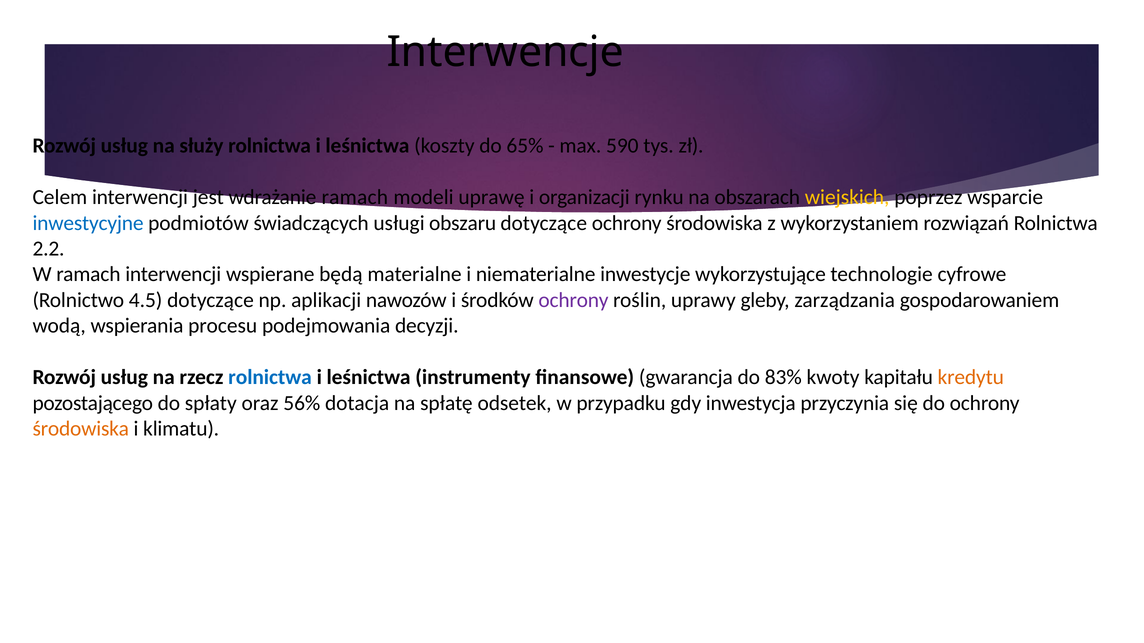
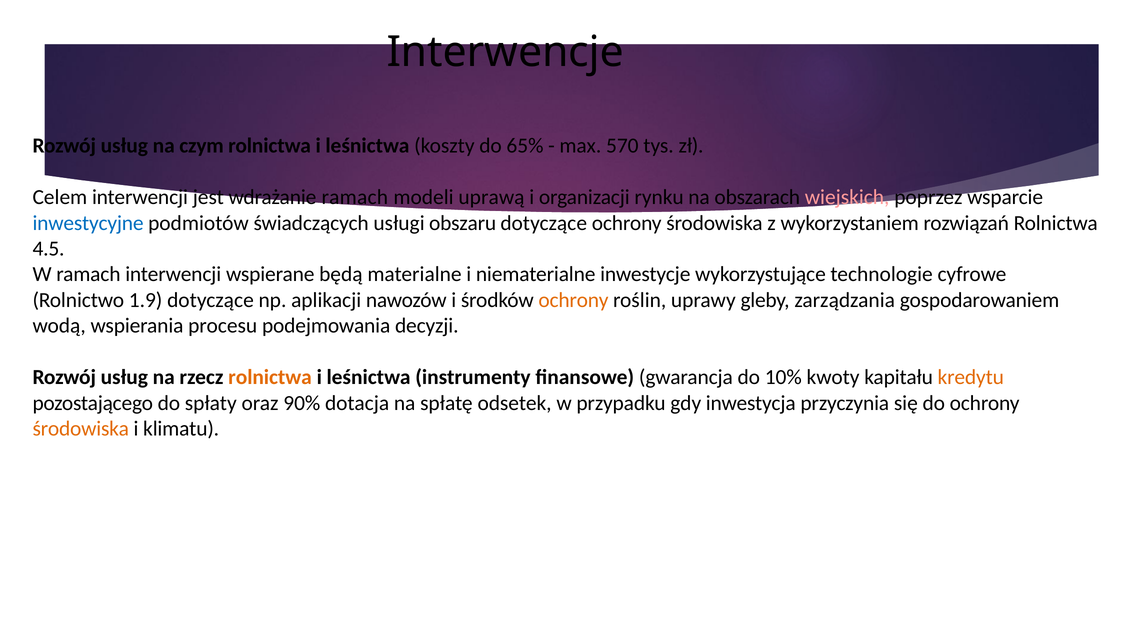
służy: służy -> czym
590: 590 -> 570
uprawę: uprawę -> uprawą
wiejskich colour: yellow -> pink
2.2: 2.2 -> 4.5
4.5: 4.5 -> 1.9
ochrony at (574, 300) colour: purple -> orange
rolnictwa at (270, 378) colour: blue -> orange
83%: 83% -> 10%
56%: 56% -> 90%
